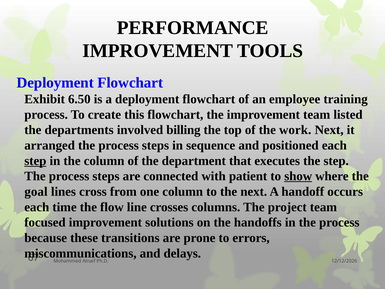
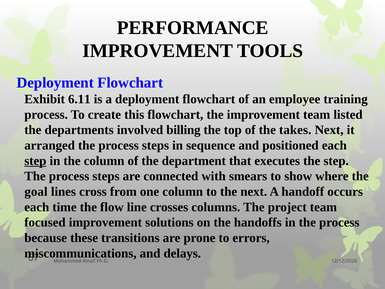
6.50: 6.50 -> 6.11
work: work -> takes
patient: patient -> smears
show underline: present -> none
